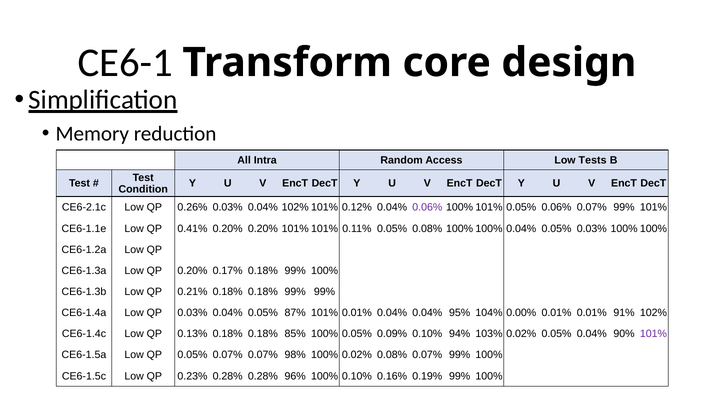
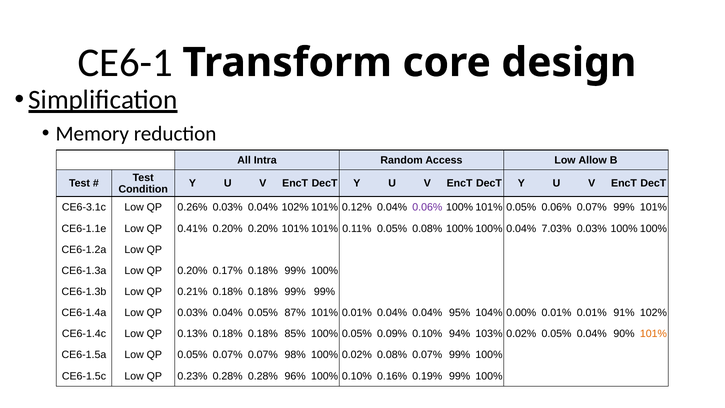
Tests: Tests -> Allow
CE6-2.1c: CE6-2.1c -> CE6-3.1c
0.05% at (557, 228): 0.05% -> 7.03%
101% at (653, 334) colour: purple -> orange
